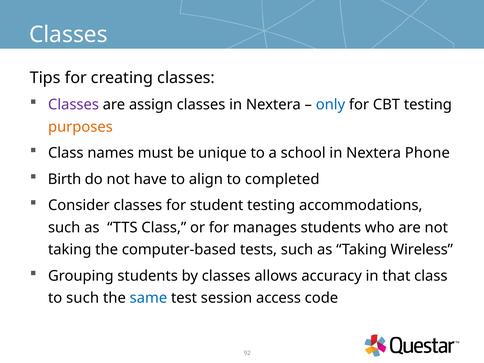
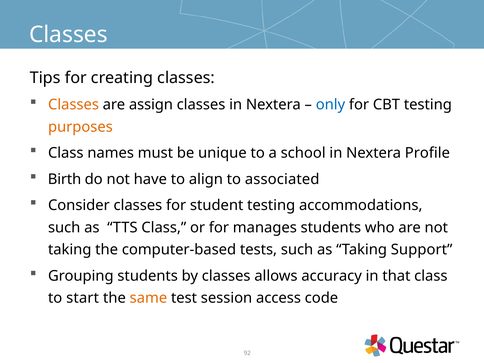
Classes at (73, 105) colour: purple -> orange
Phone: Phone -> Profile
completed: completed -> associated
Wireless: Wireless -> Support
to such: such -> start
same colour: blue -> orange
